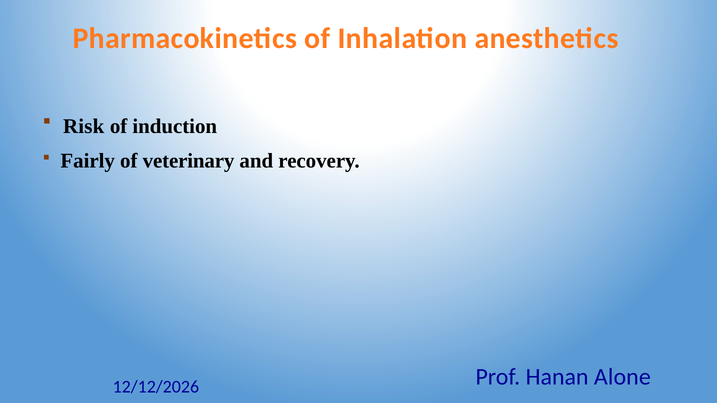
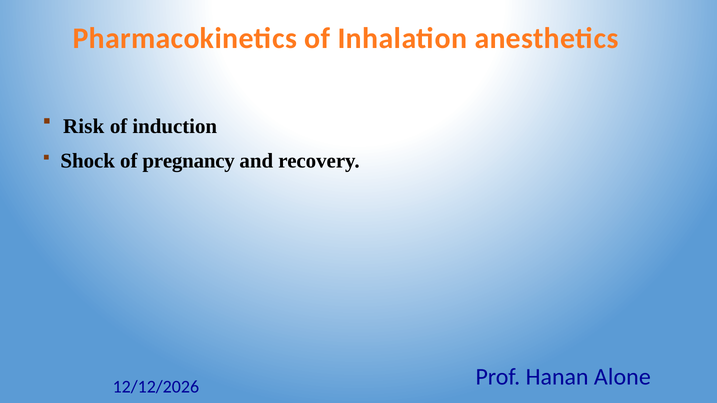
Fairly: Fairly -> Shock
veterinary: veterinary -> pregnancy
